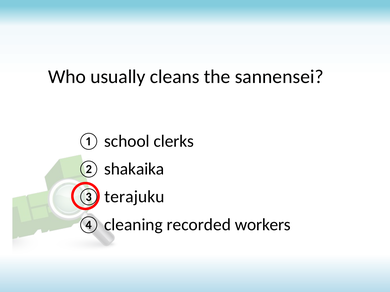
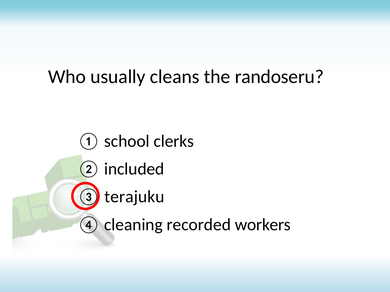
sannensei: sannensei -> randoseru
shakaika: shakaika -> included
